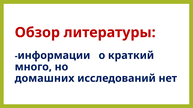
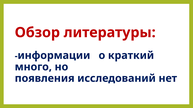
домашних: домашних -> появления
